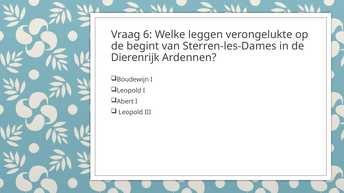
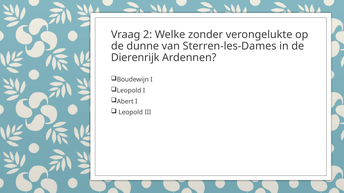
6: 6 -> 2
leggen: leggen -> zonder
begint: begint -> dunne
